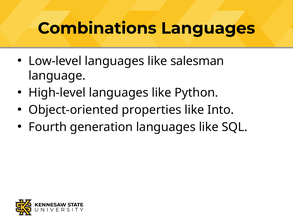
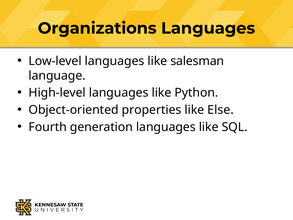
Combinations: Combinations -> Organizations
Into: Into -> Else
